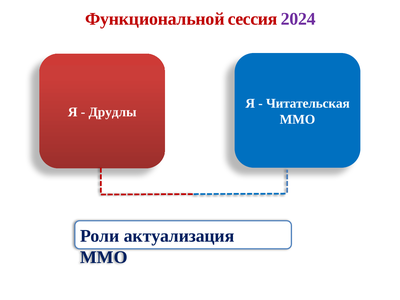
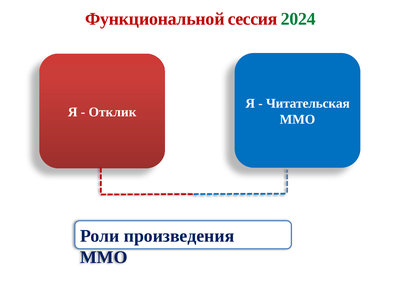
2024 colour: purple -> green
Друдлы: Друдлы -> Отклик
актуализация: актуализация -> произведения
